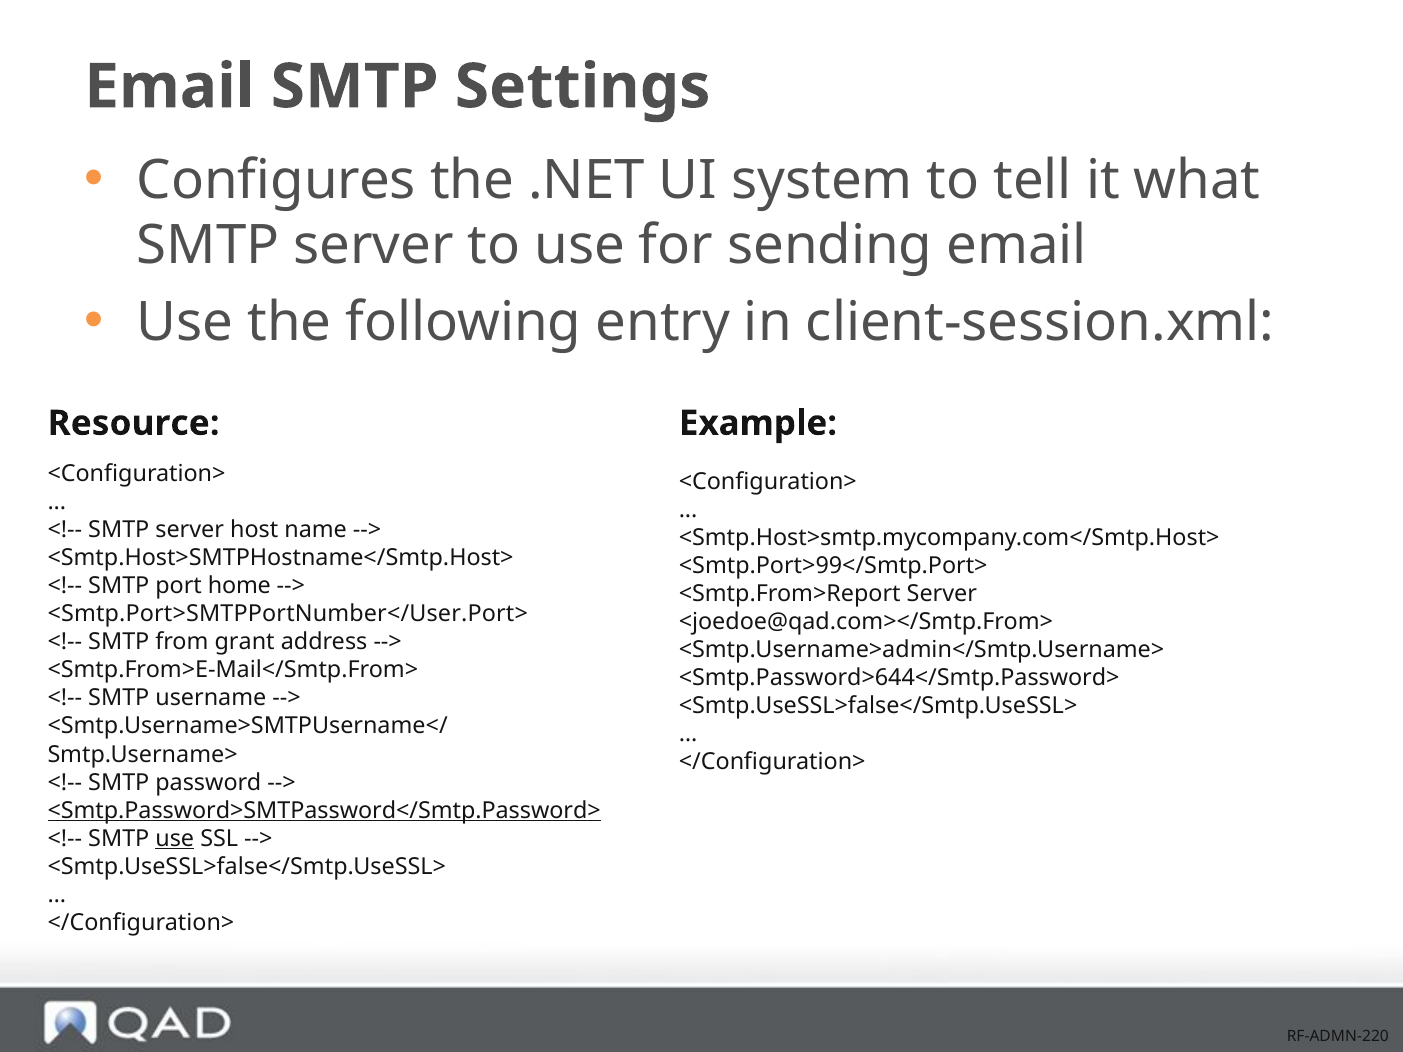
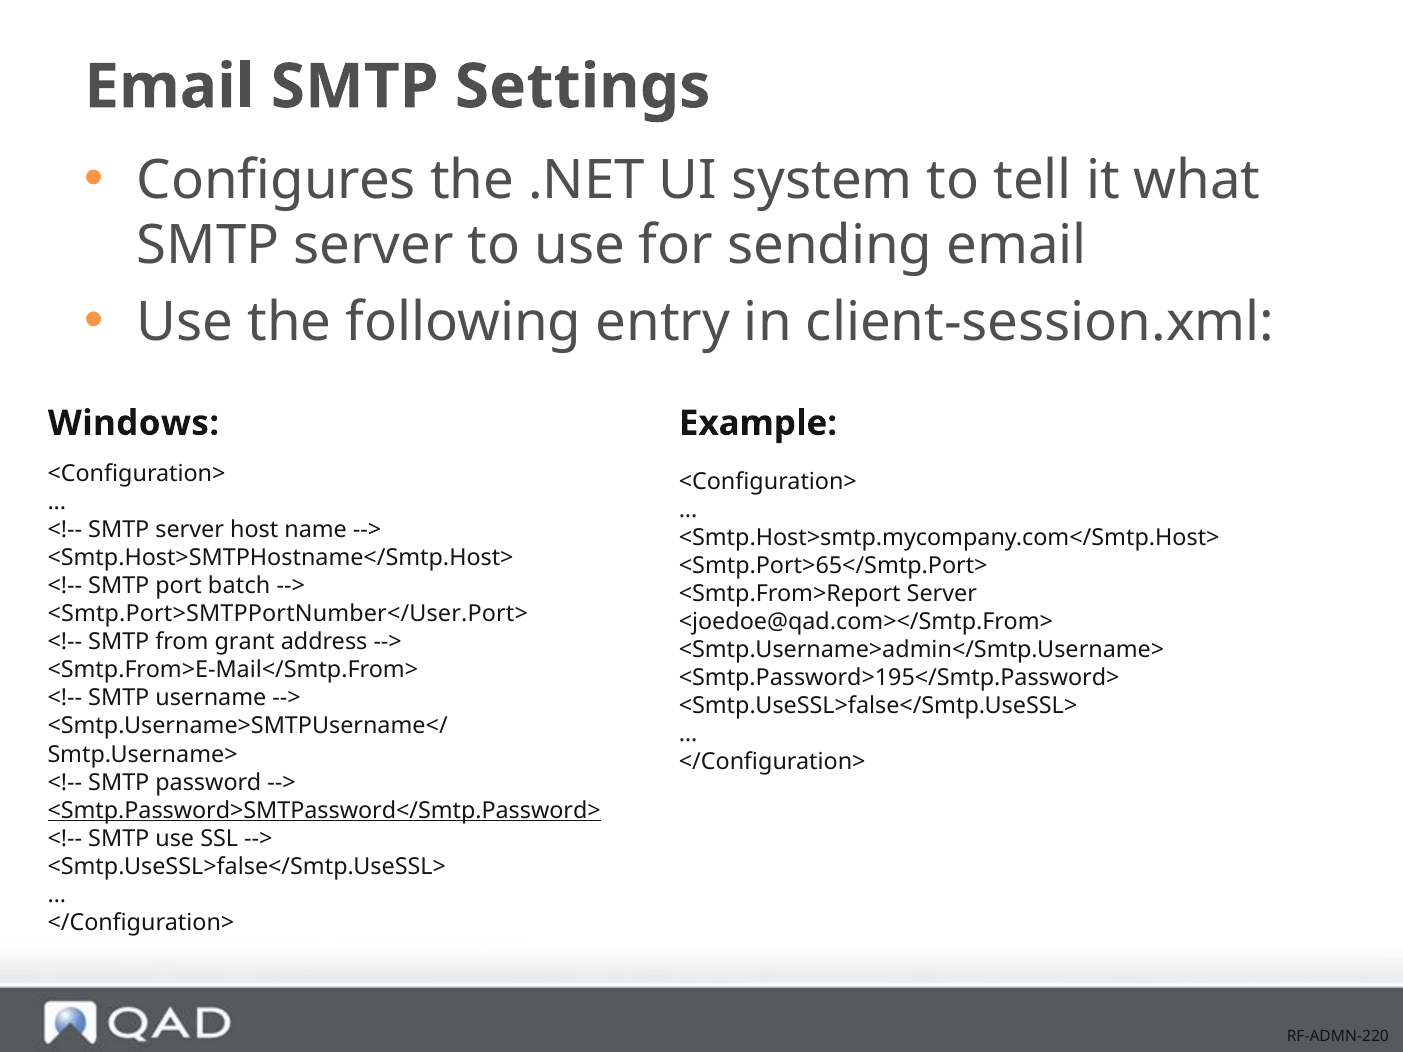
Resource: Resource -> Windows
<Smtp.Port>99</Smtp.Port>: <Smtp.Port>99</Smtp.Port> -> <Smtp.Port>65</Smtp.Port>
home: home -> batch
<Smtp.Password>644</Smtp.Password>: <Smtp.Password>644</Smtp.Password> -> <Smtp.Password>195</Smtp.Password>
use at (175, 839) underline: present -> none
